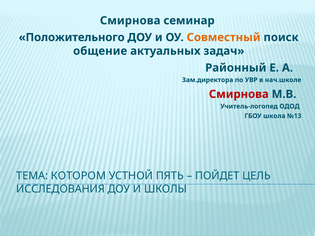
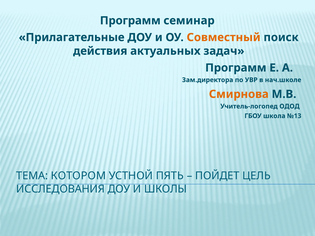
Смирнова at (130, 21): Смирнова -> Программ
Положительного: Положительного -> Прилагательные
общение: общение -> действия
Районный at (236, 68): Районный -> Программ
Смирнова at (239, 94) colour: red -> orange
